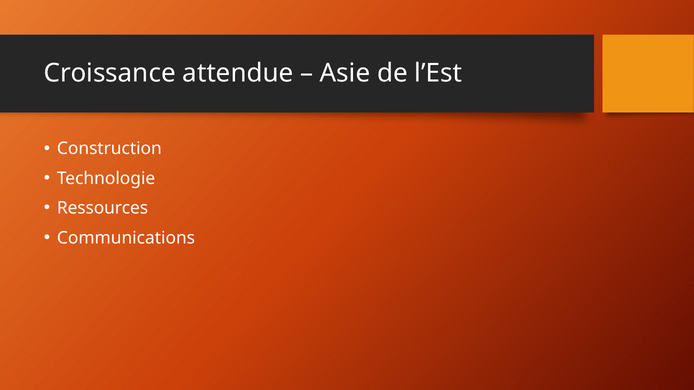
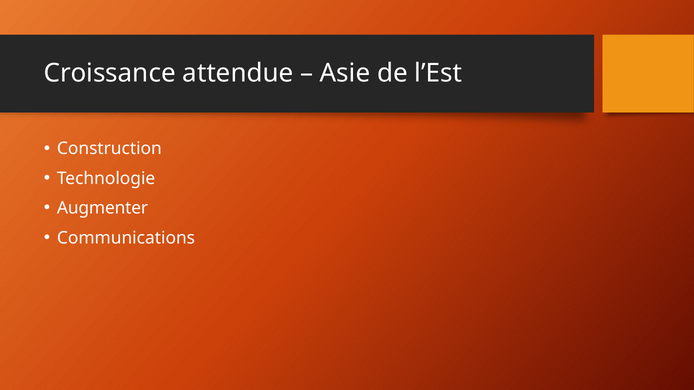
Ressources: Ressources -> Augmenter
